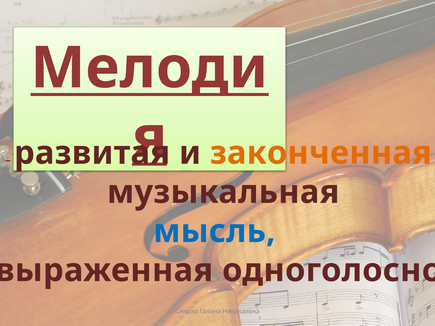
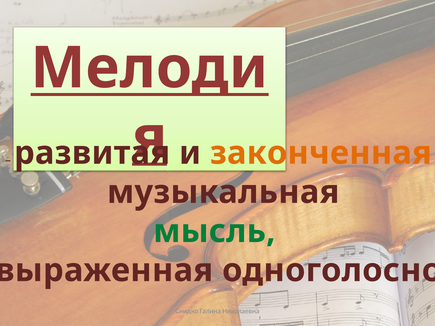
мысль colour: blue -> green
